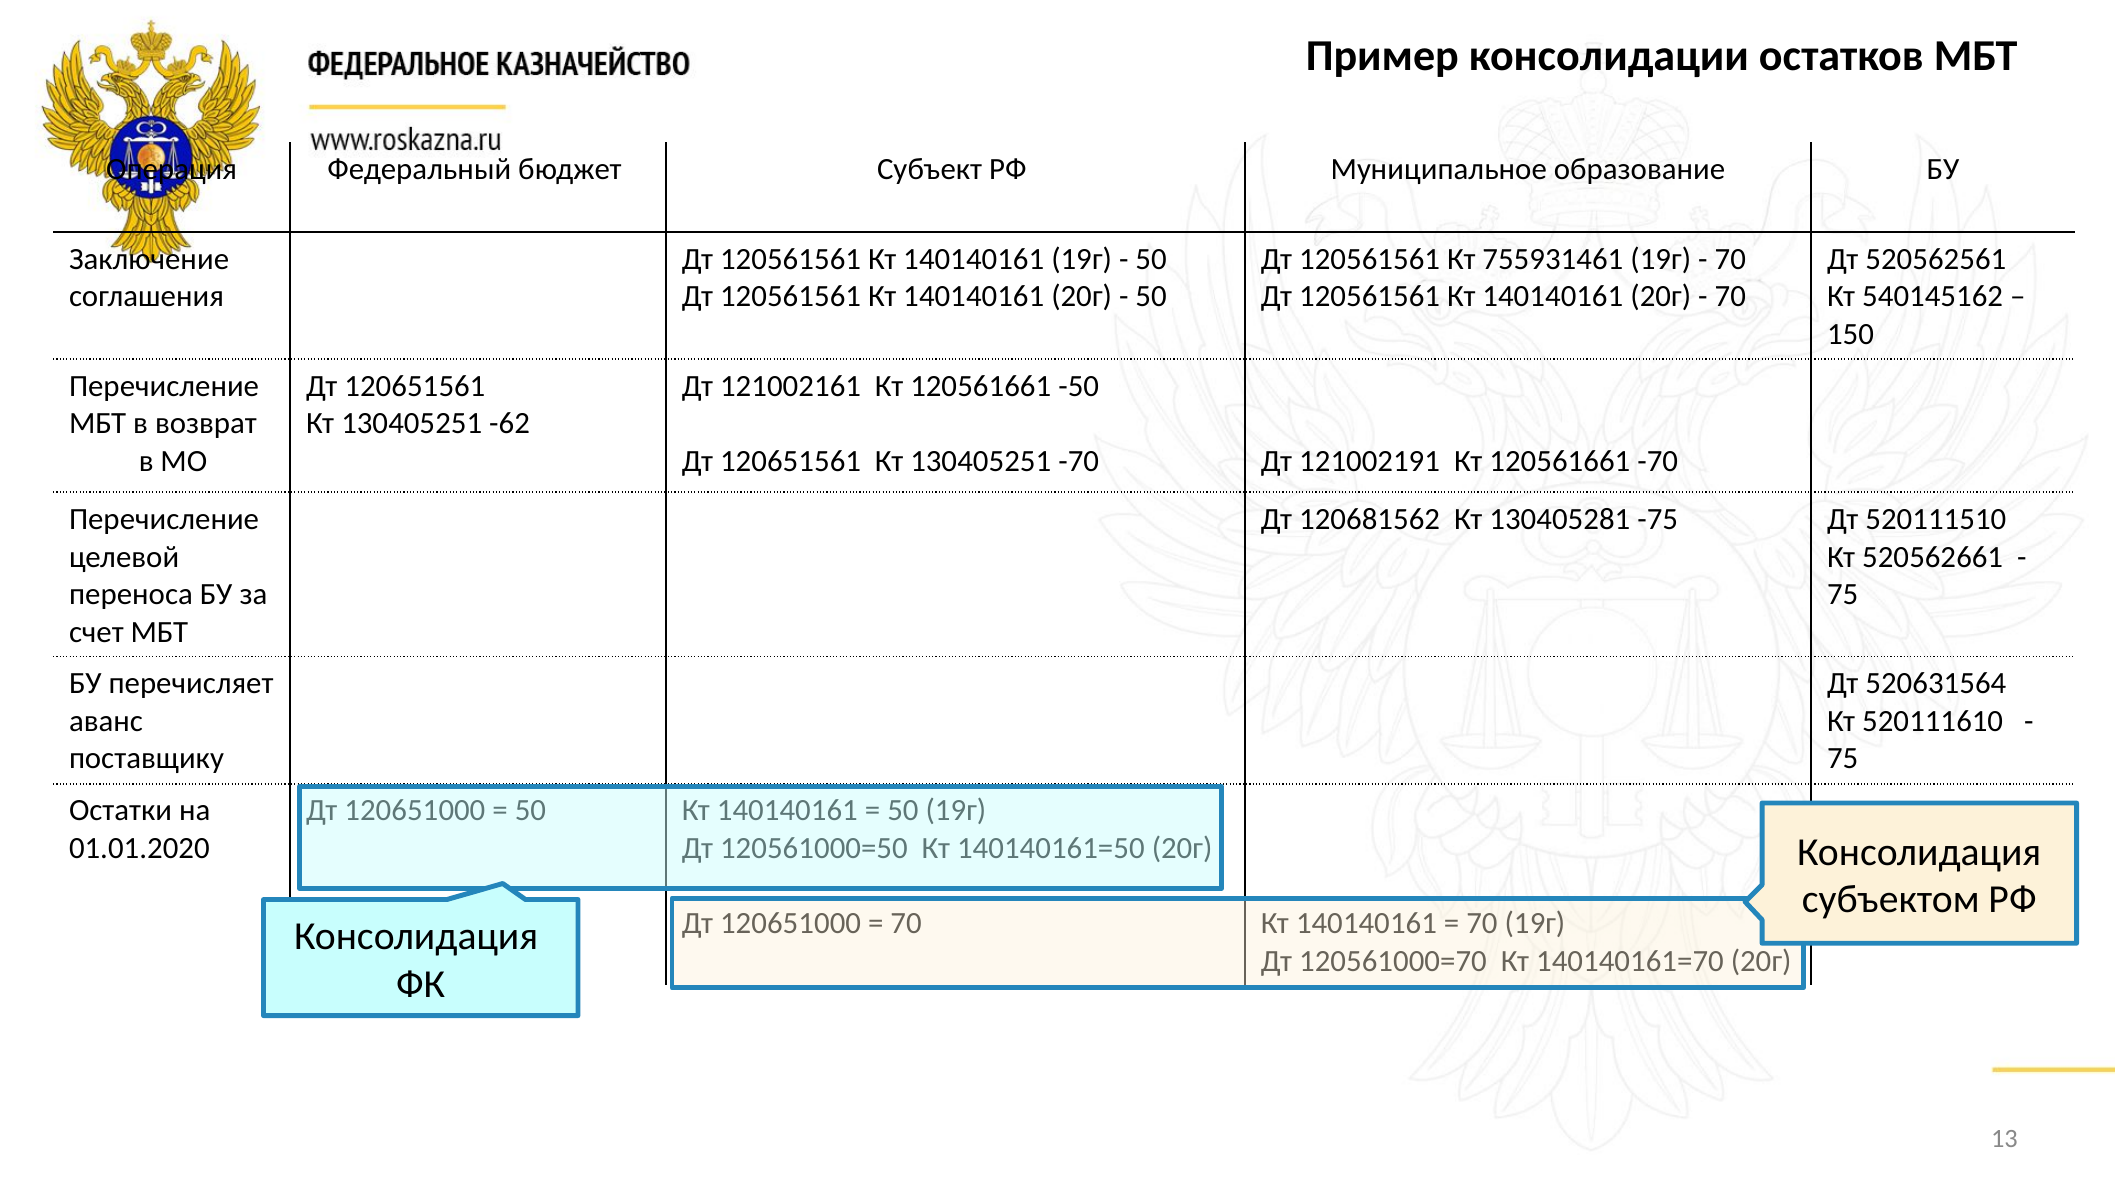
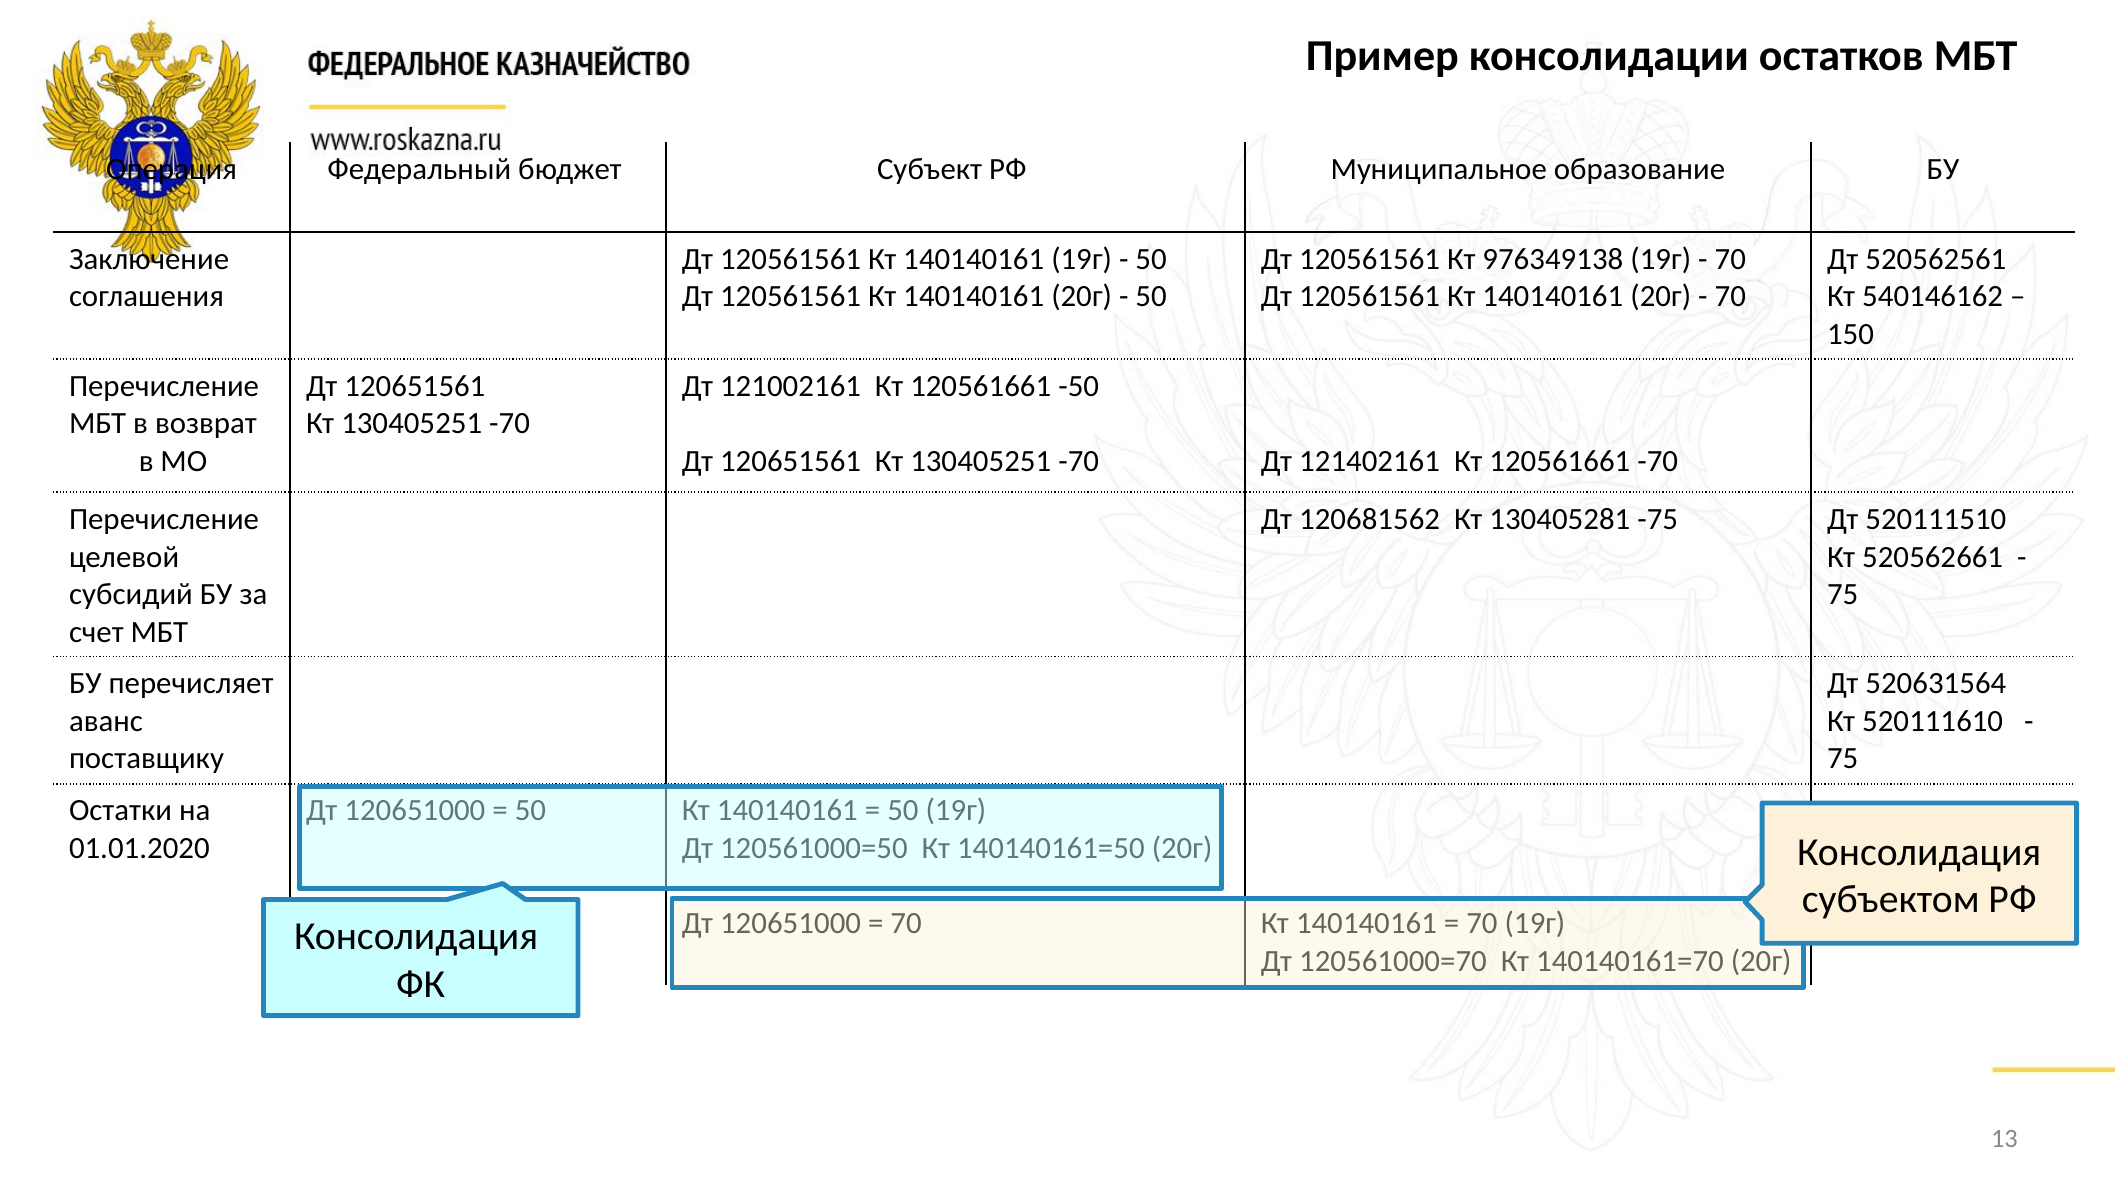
755931461: 755931461 -> 976349138
540145162: 540145162 -> 540146162
-62 at (510, 424): -62 -> -70
121002191: 121002191 -> 121402161
переноса: переноса -> субсидий
